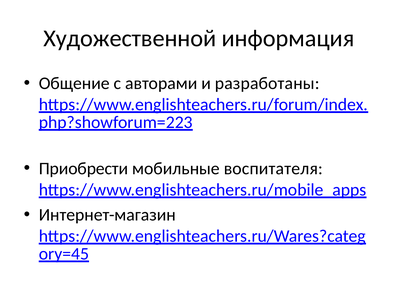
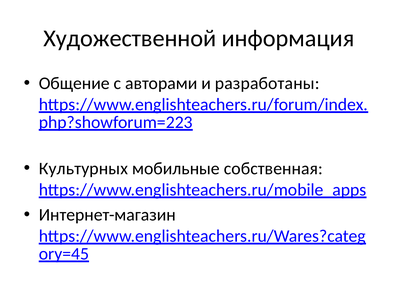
Приобрести: Приобрести -> Культурных
воспитателя: воспитателя -> собственная
